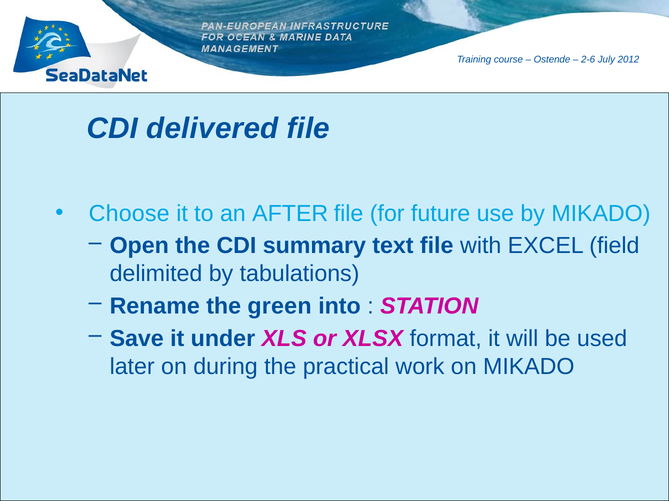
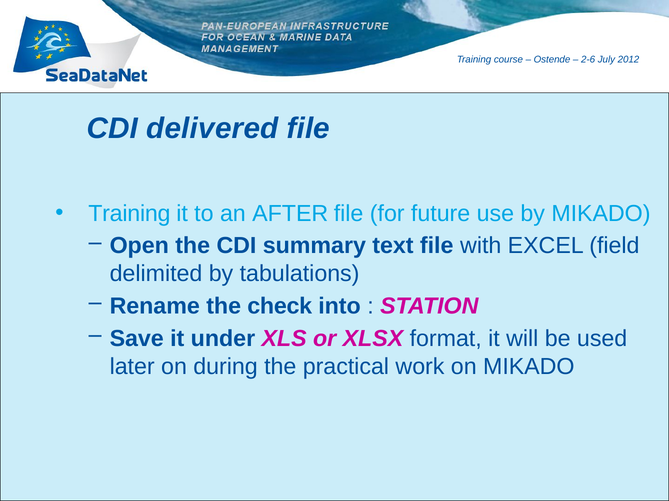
Choose at (129, 214): Choose -> Training
green: green -> check
